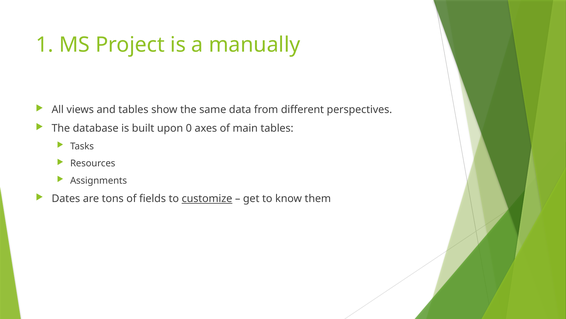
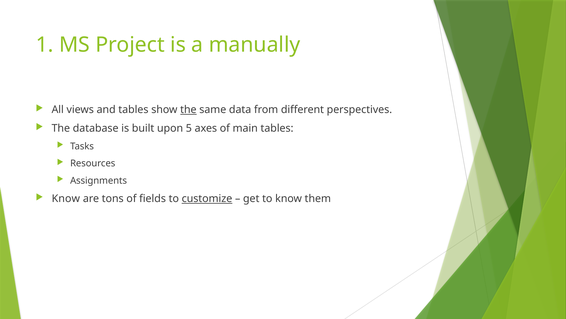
the at (188, 110) underline: none -> present
0: 0 -> 5
Dates at (66, 198): Dates -> Know
